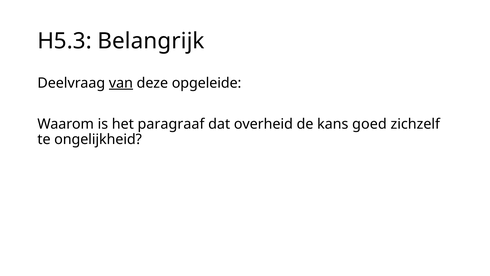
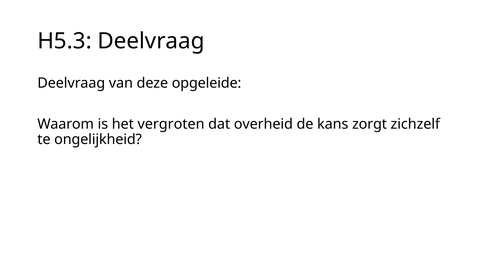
H5.3 Belangrijk: Belangrijk -> Deelvraag
van underline: present -> none
paragraaf: paragraaf -> vergroten
goed: goed -> zorgt
